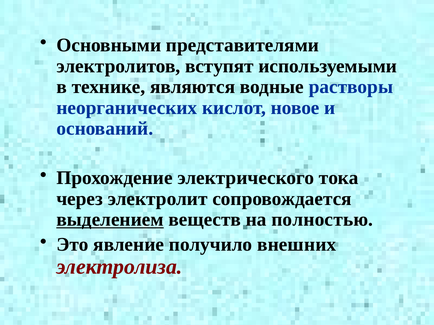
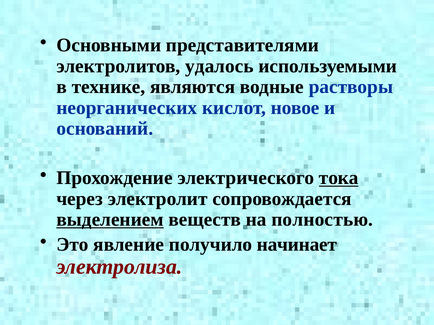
вступят: вступят -> удалось
тока underline: none -> present
внешних: внешних -> начинает
